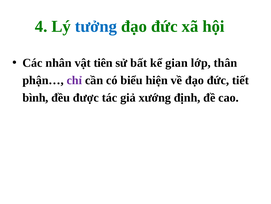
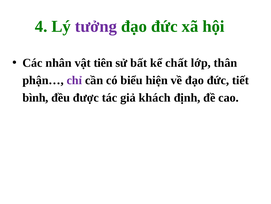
tưởng colour: blue -> purple
gian: gian -> chất
xướng: xướng -> khách
